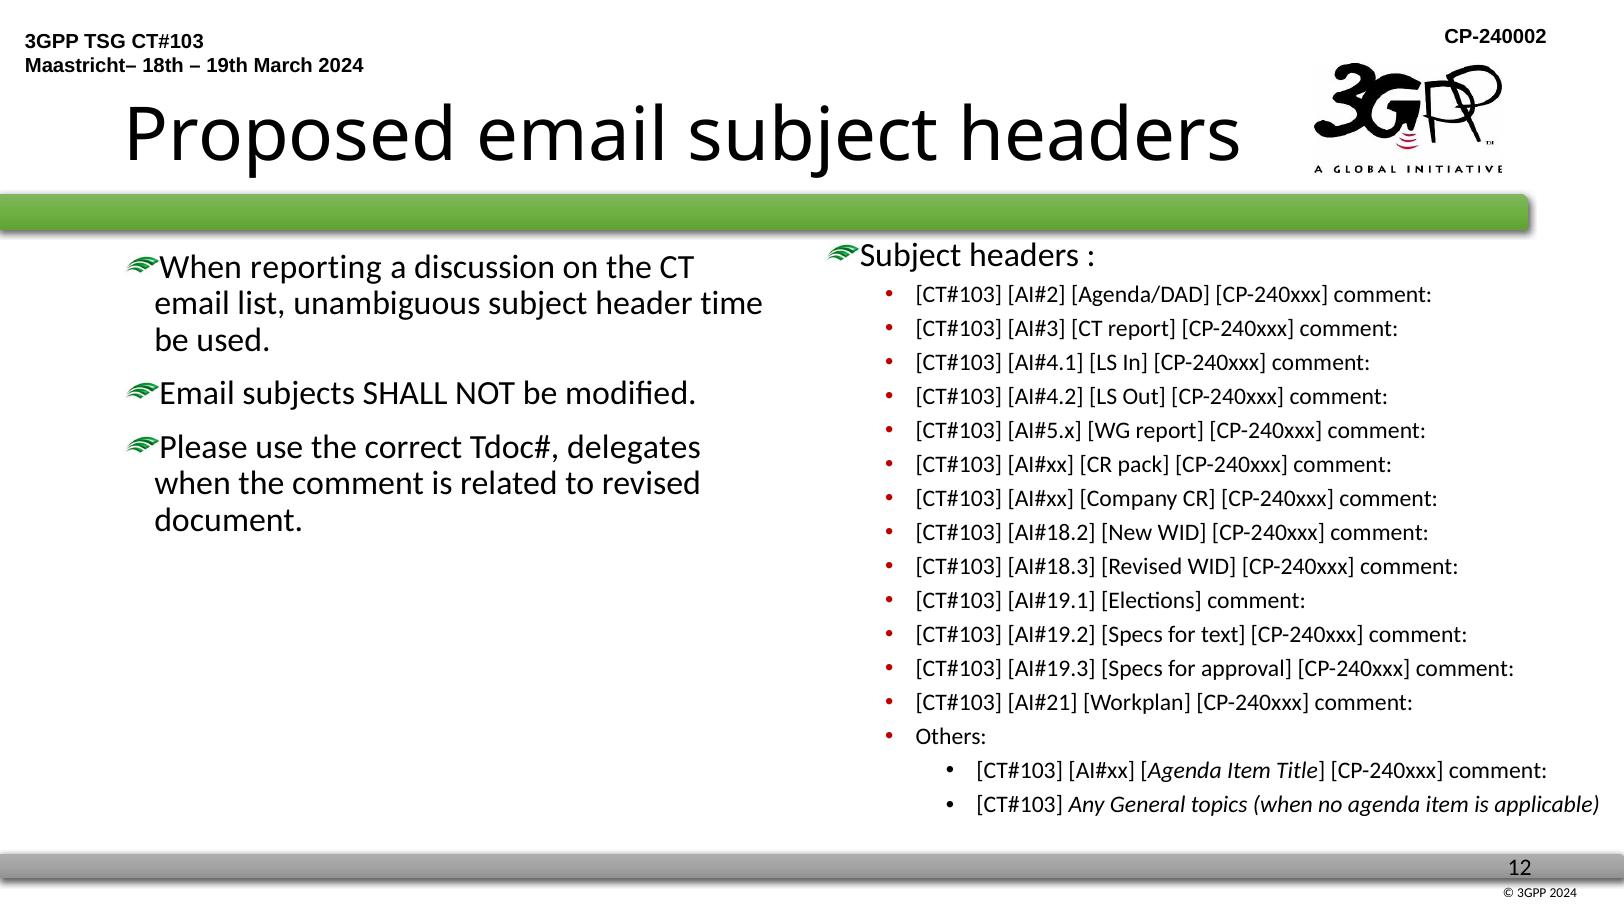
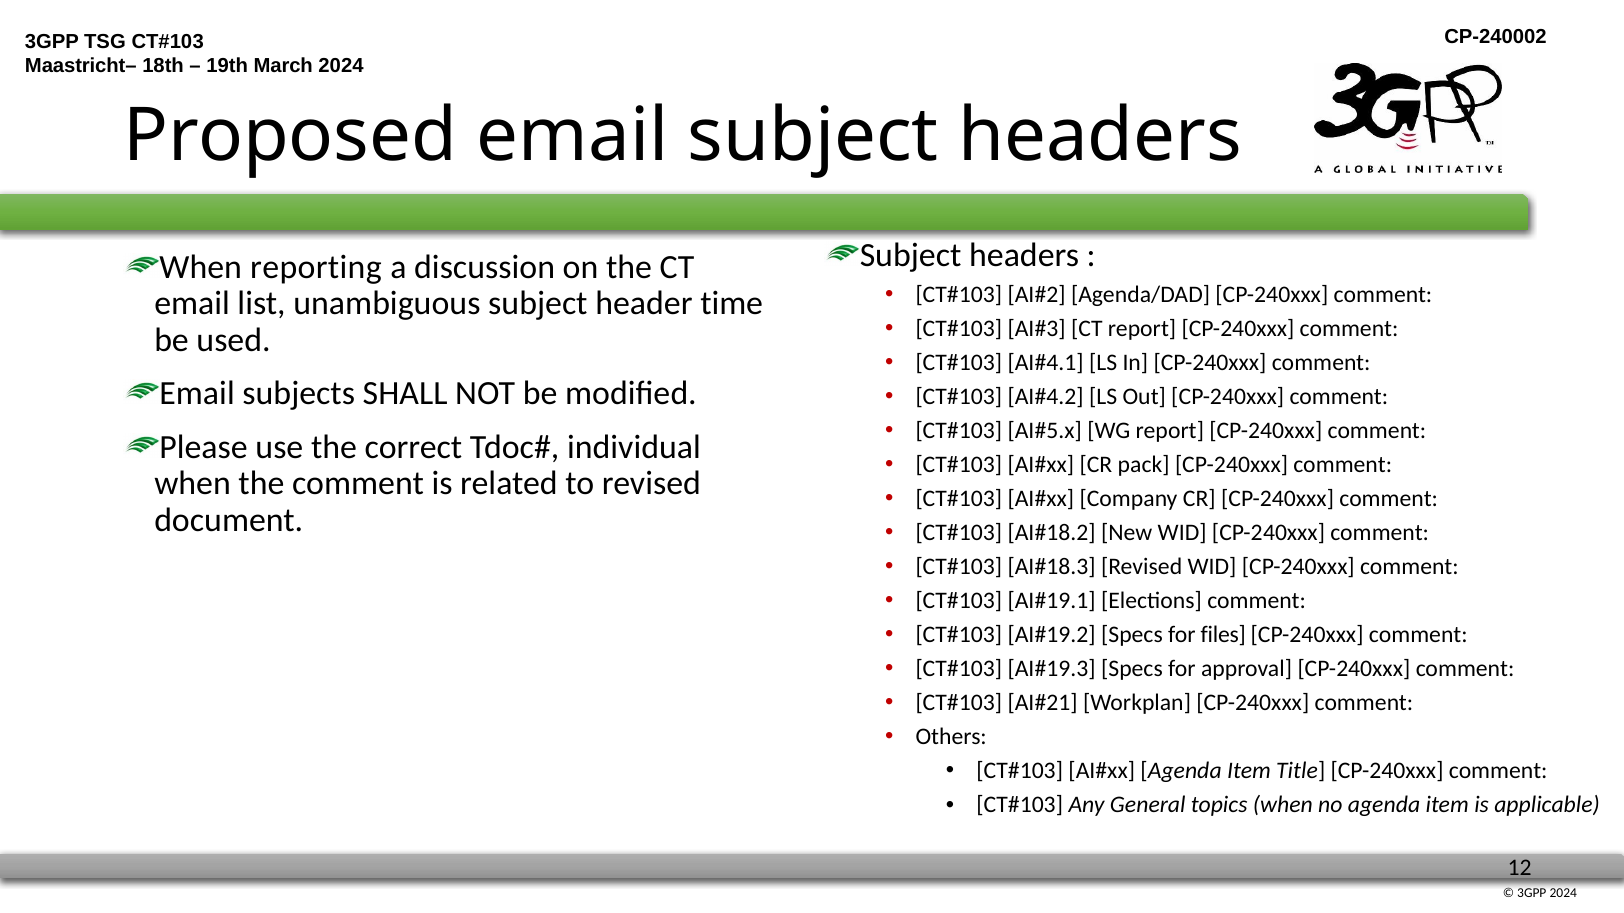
delegates: delegates -> individual
text: text -> files
